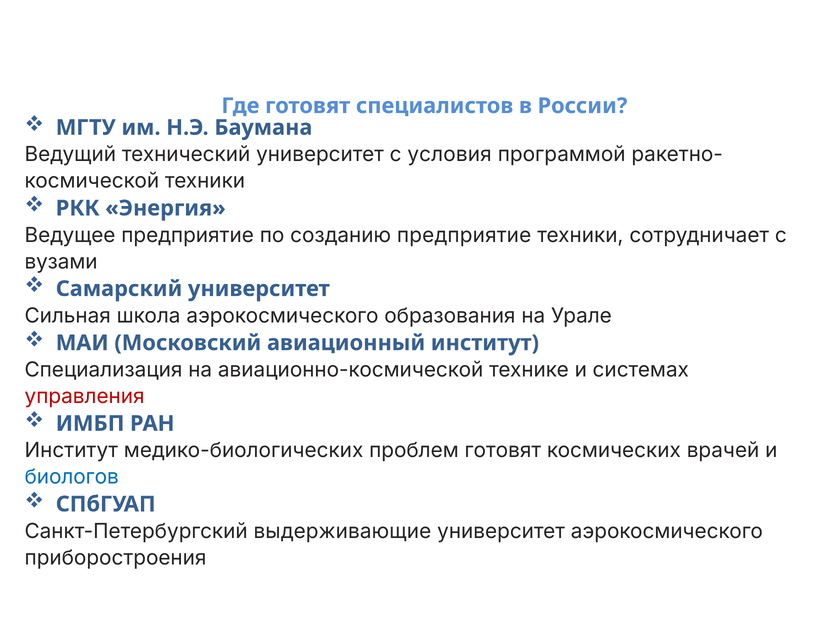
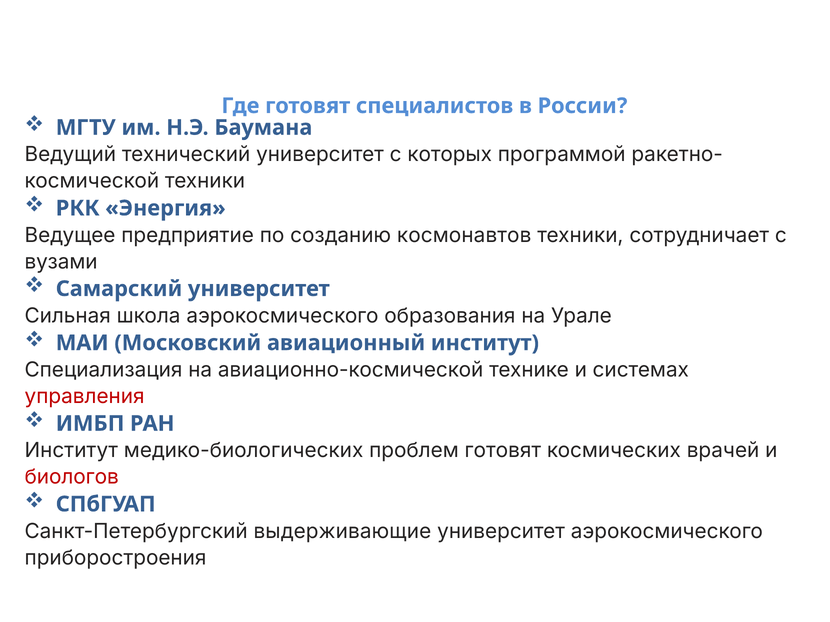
условия: условия -> которых
созданию предприятие: предприятие -> космонавтов
биологов colour: blue -> red
